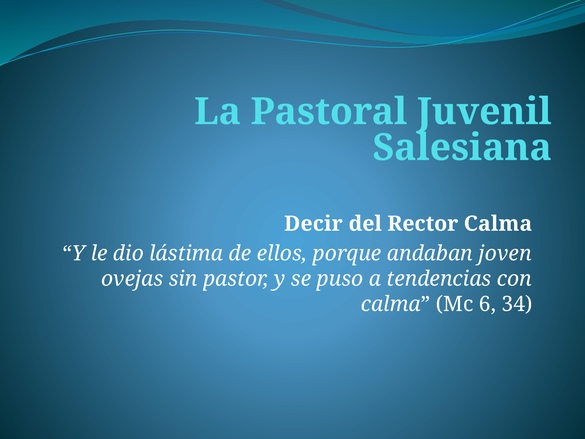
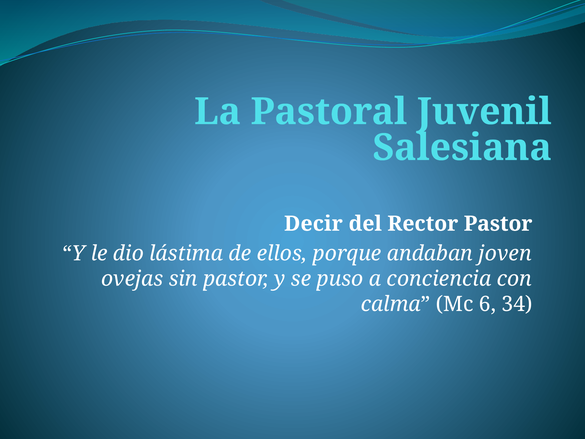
Rector Calma: Calma -> Pastor
tendencias: tendencias -> conciencia
